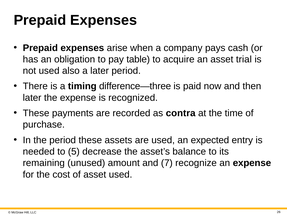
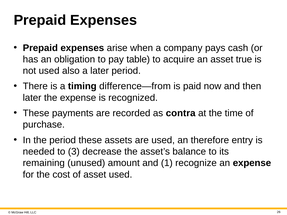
trial: trial -> true
difference—three: difference—three -> difference—from
expected: expected -> therefore
5: 5 -> 3
7: 7 -> 1
